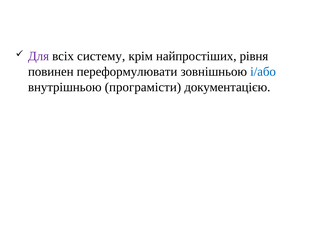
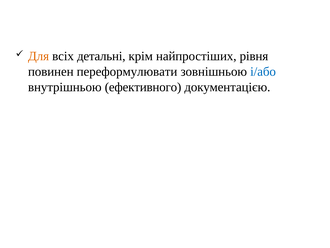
Для colour: purple -> orange
систему: систему -> детальні
програмісти: програмісти -> ефективного
